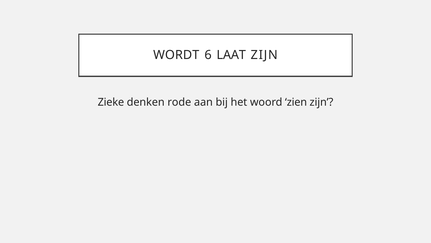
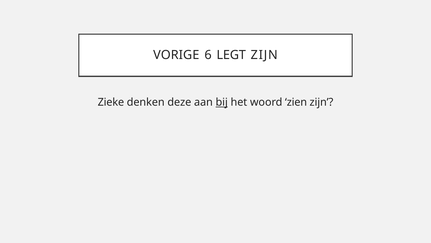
WORDT: WORDT -> VORIGE
LAAT: LAAT -> LEGT
rode: rode -> deze
bij underline: none -> present
